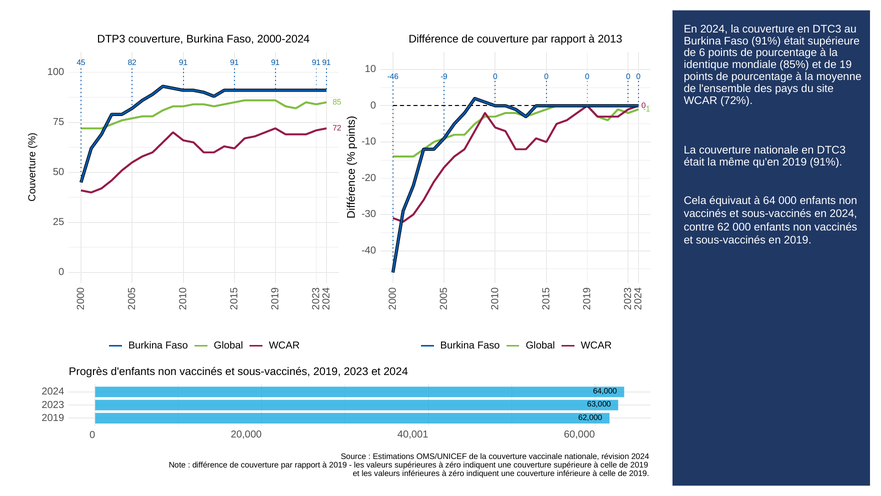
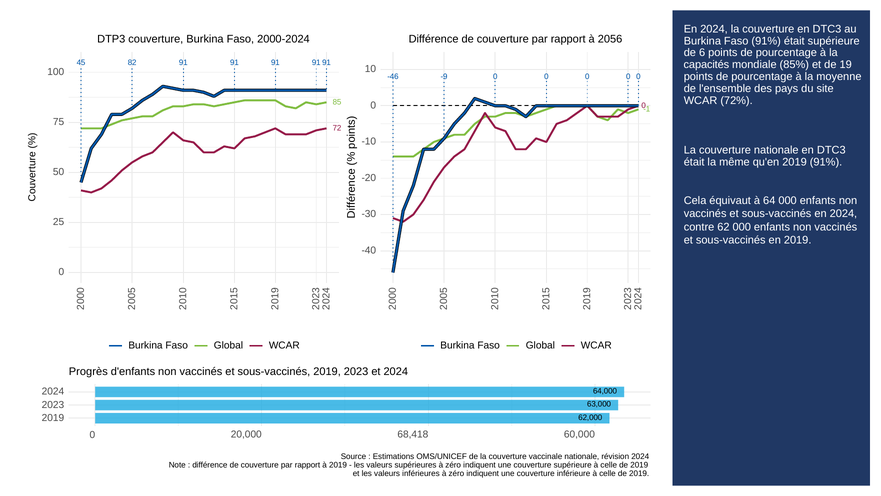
2013: 2013 -> 2056
identique: identique -> capacités
40,001: 40,001 -> 68,418
